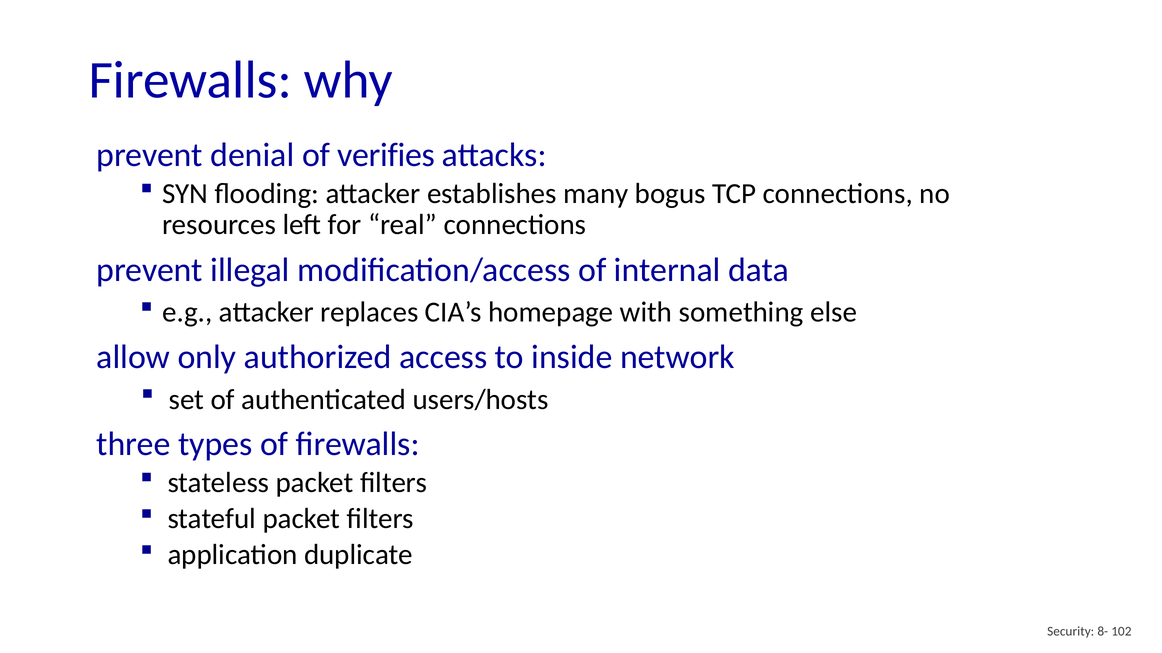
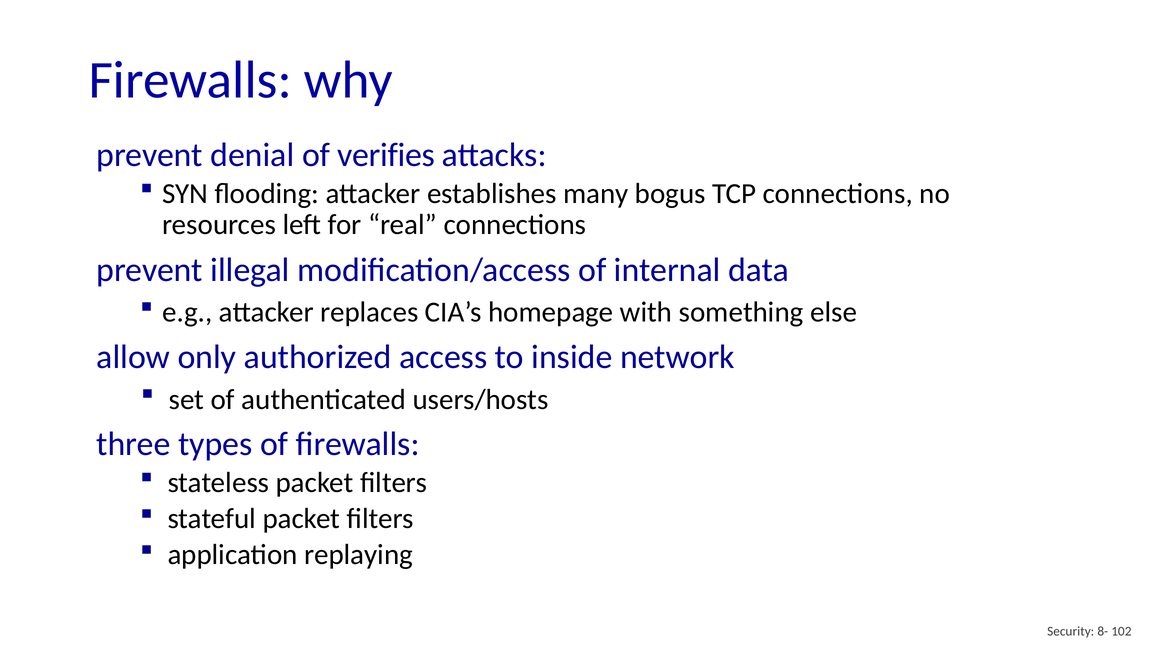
duplicate: duplicate -> replaying
